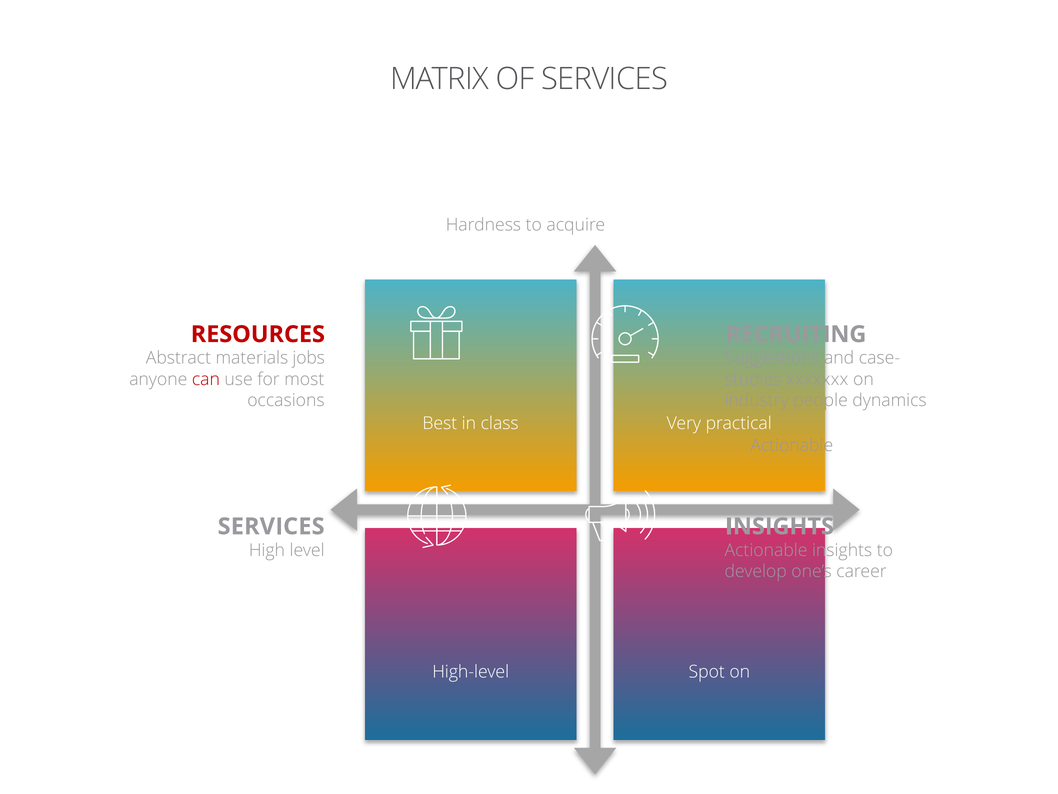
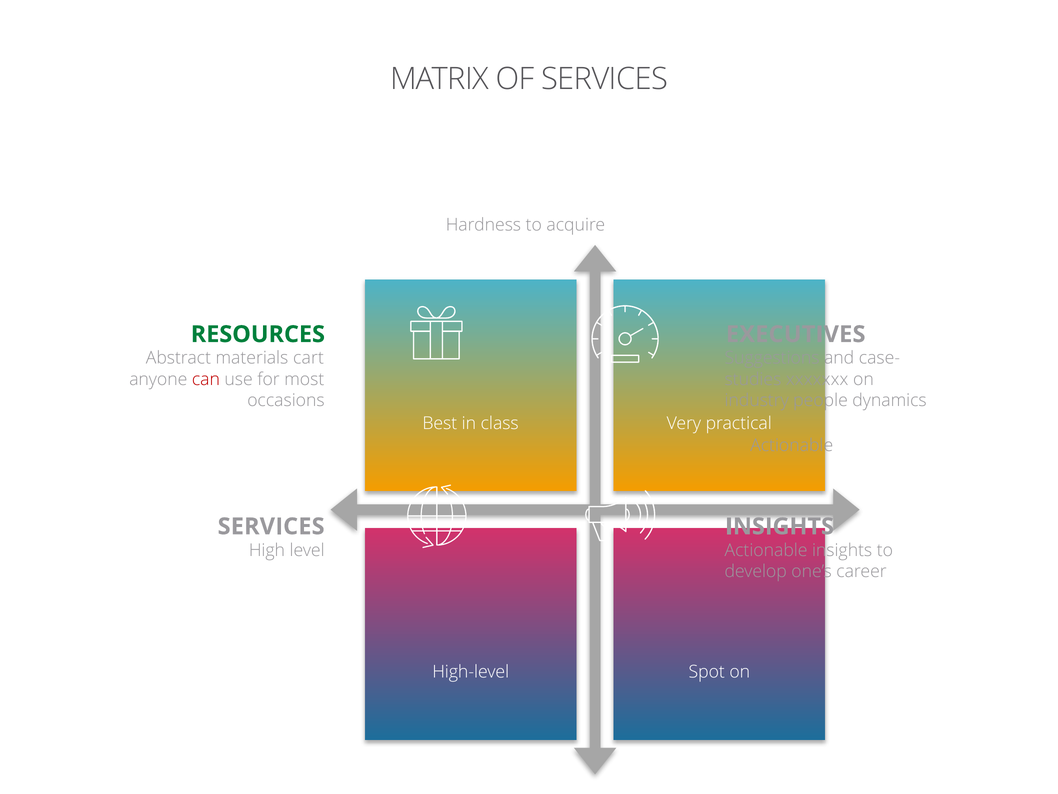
RESOURCES colour: red -> green
RECRUITING: RECRUITING -> EXECUTIVES
jobs: jobs -> cart
